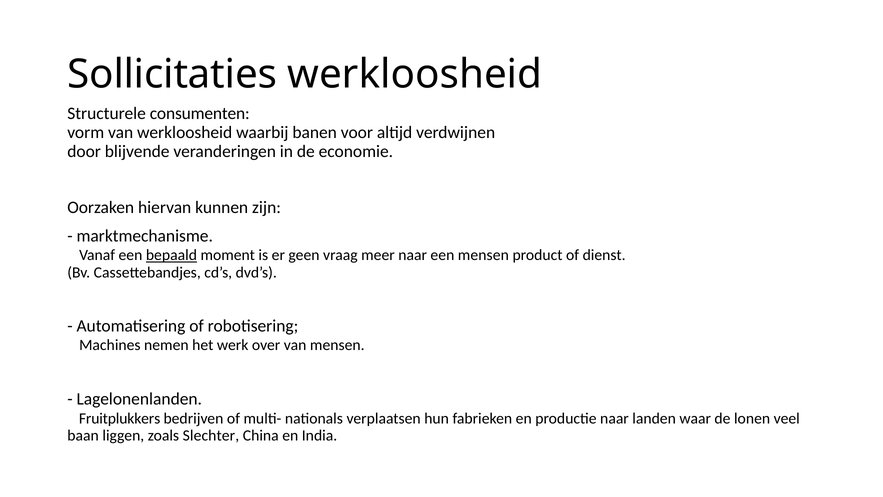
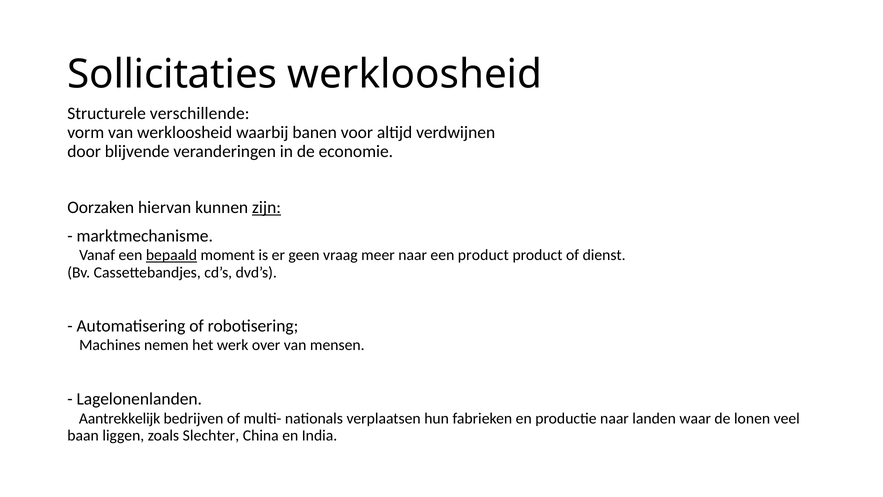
consumenten: consumenten -> verschillende
zijn underline: none -> present
een mensen: mensen -> product
Fruitplukkers: Fruitplukkers -> Aantrekkelijk
